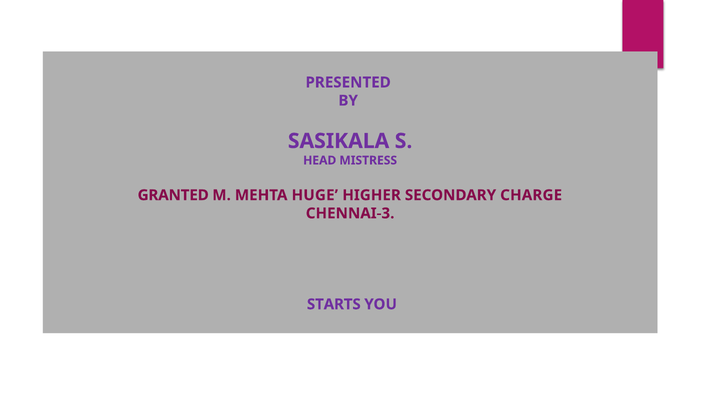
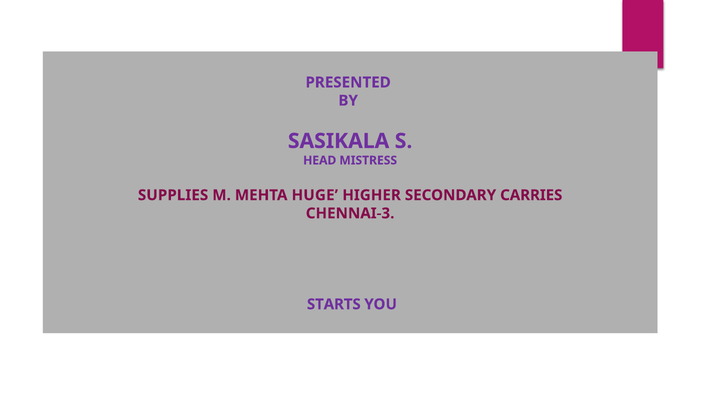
GRANTED: GRANTED -> SUPPLIES
CHARGE: CHARGE -> CARRIES
